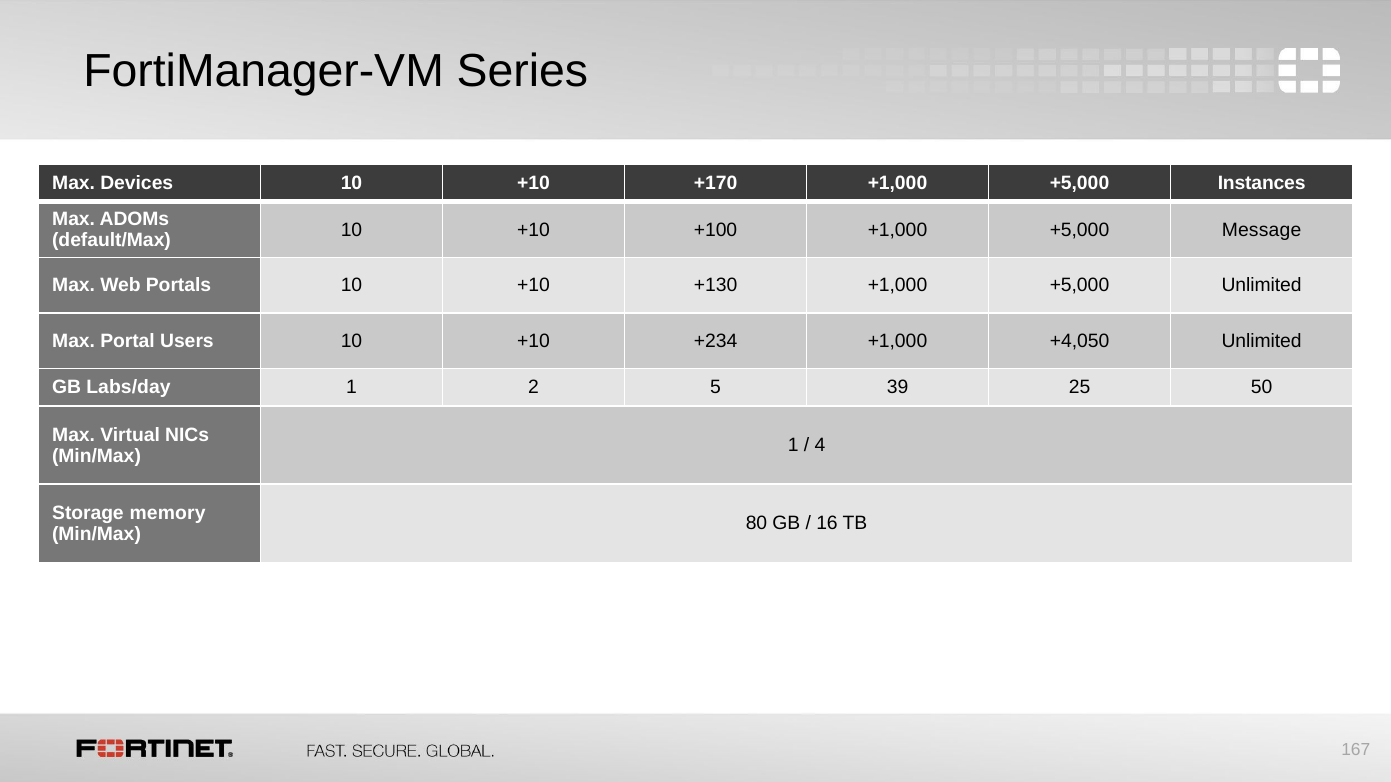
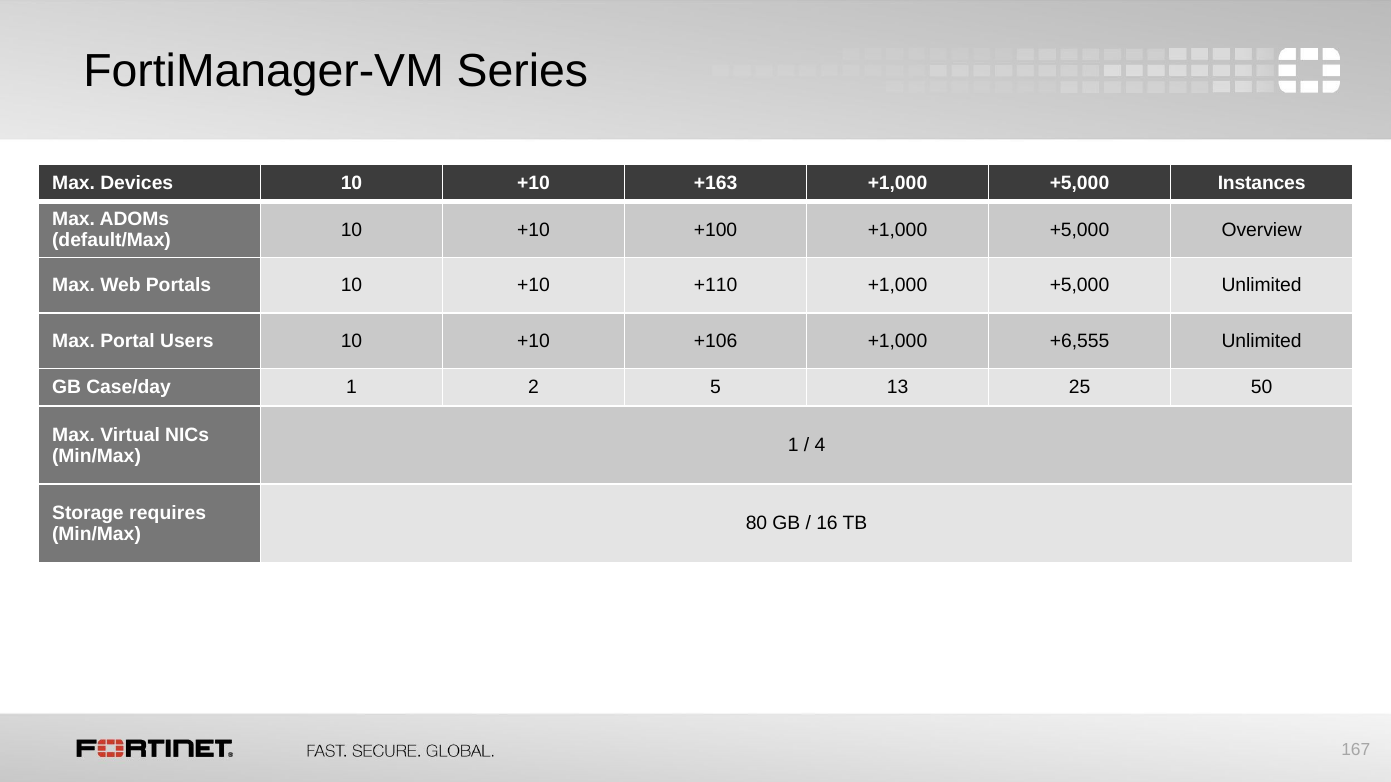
+170: +170 -> +163
Message: Message -> Overview
+130: +130 -> +110
+234: +234 -> +106
+4,050: +4,050 -> +6,555
Labs/day: Labs/day -> Case/day
39: 39 -> 13
memory: memory -> requires
